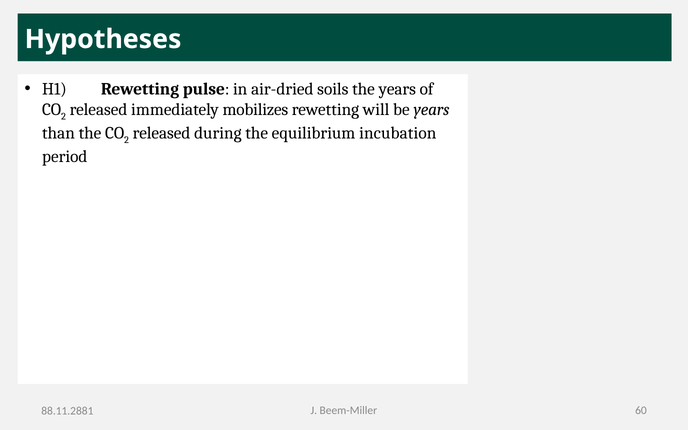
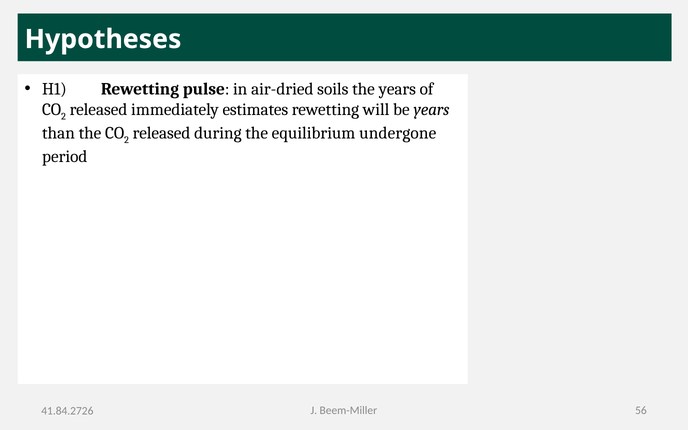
mobilizes: mobilizes -> estimates
incubation: incubation -> undergone
60: 60 -> 56
88.11.2881: 88.11.2881 -> 41.84.2726
